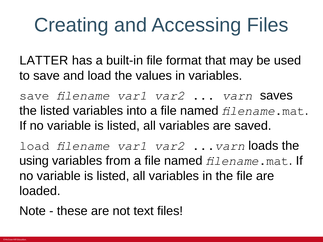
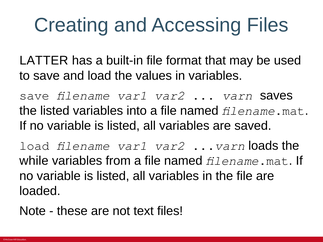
using: using -> while
